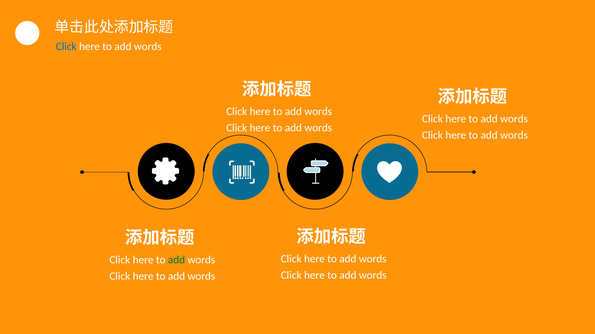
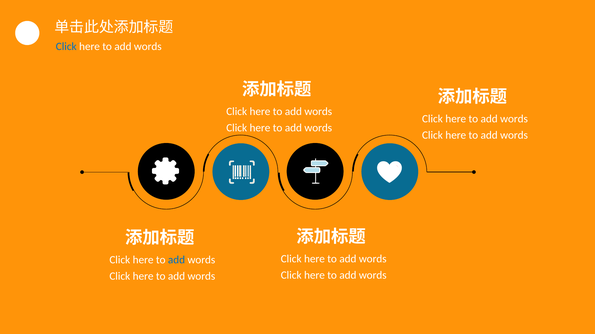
add at (177, 260) colour: green -> blue
